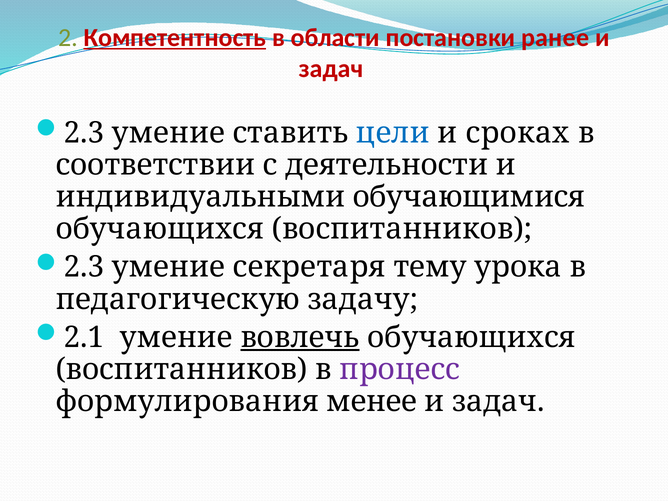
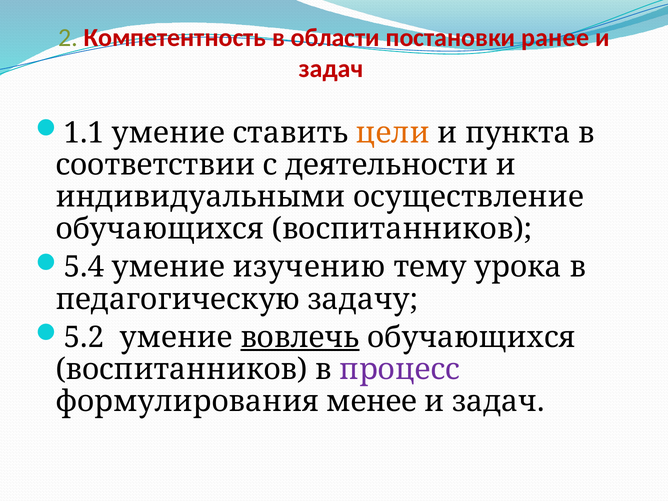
Компетентность underline: present -> none
2.3 at (84, 133): 2.3 -> 1.1
цели colour: blue -> orange
сроках: сроках -> пункта
обучающимися: обучающимися -> осуществление
2.3 at (84, 267): 2.3 -> 5.4
секретаря: секретаря -> изучению
2.1: 2.1 -> 5.2
